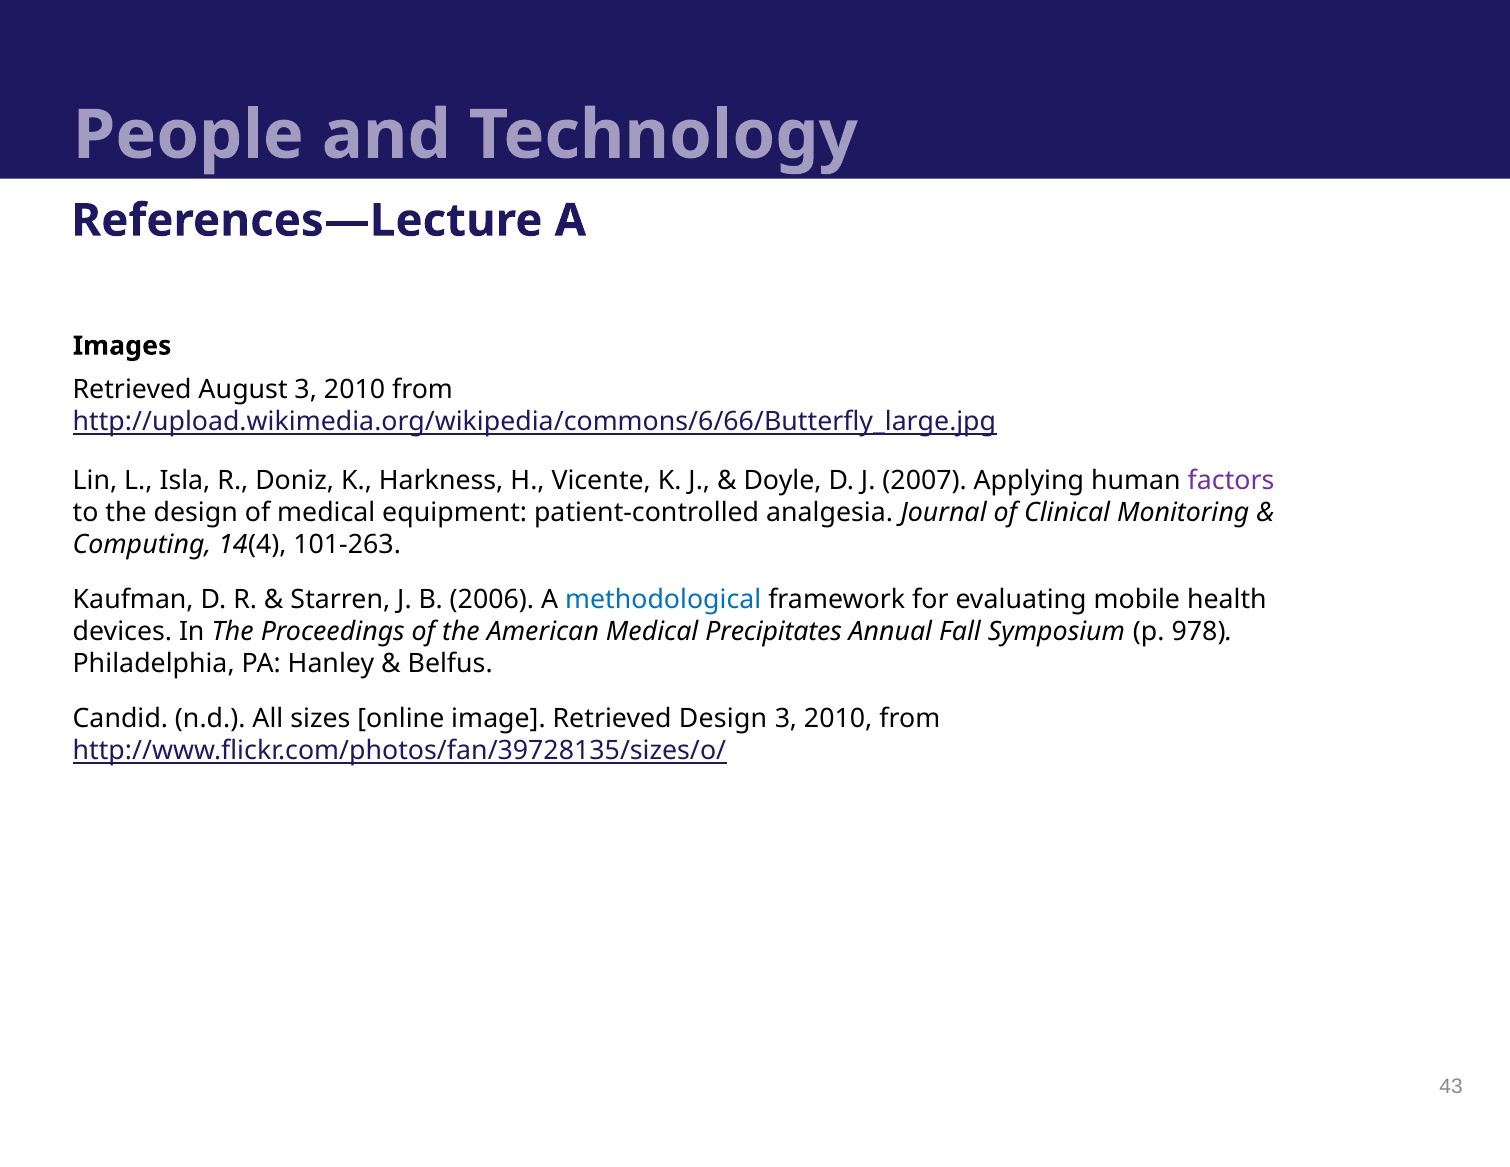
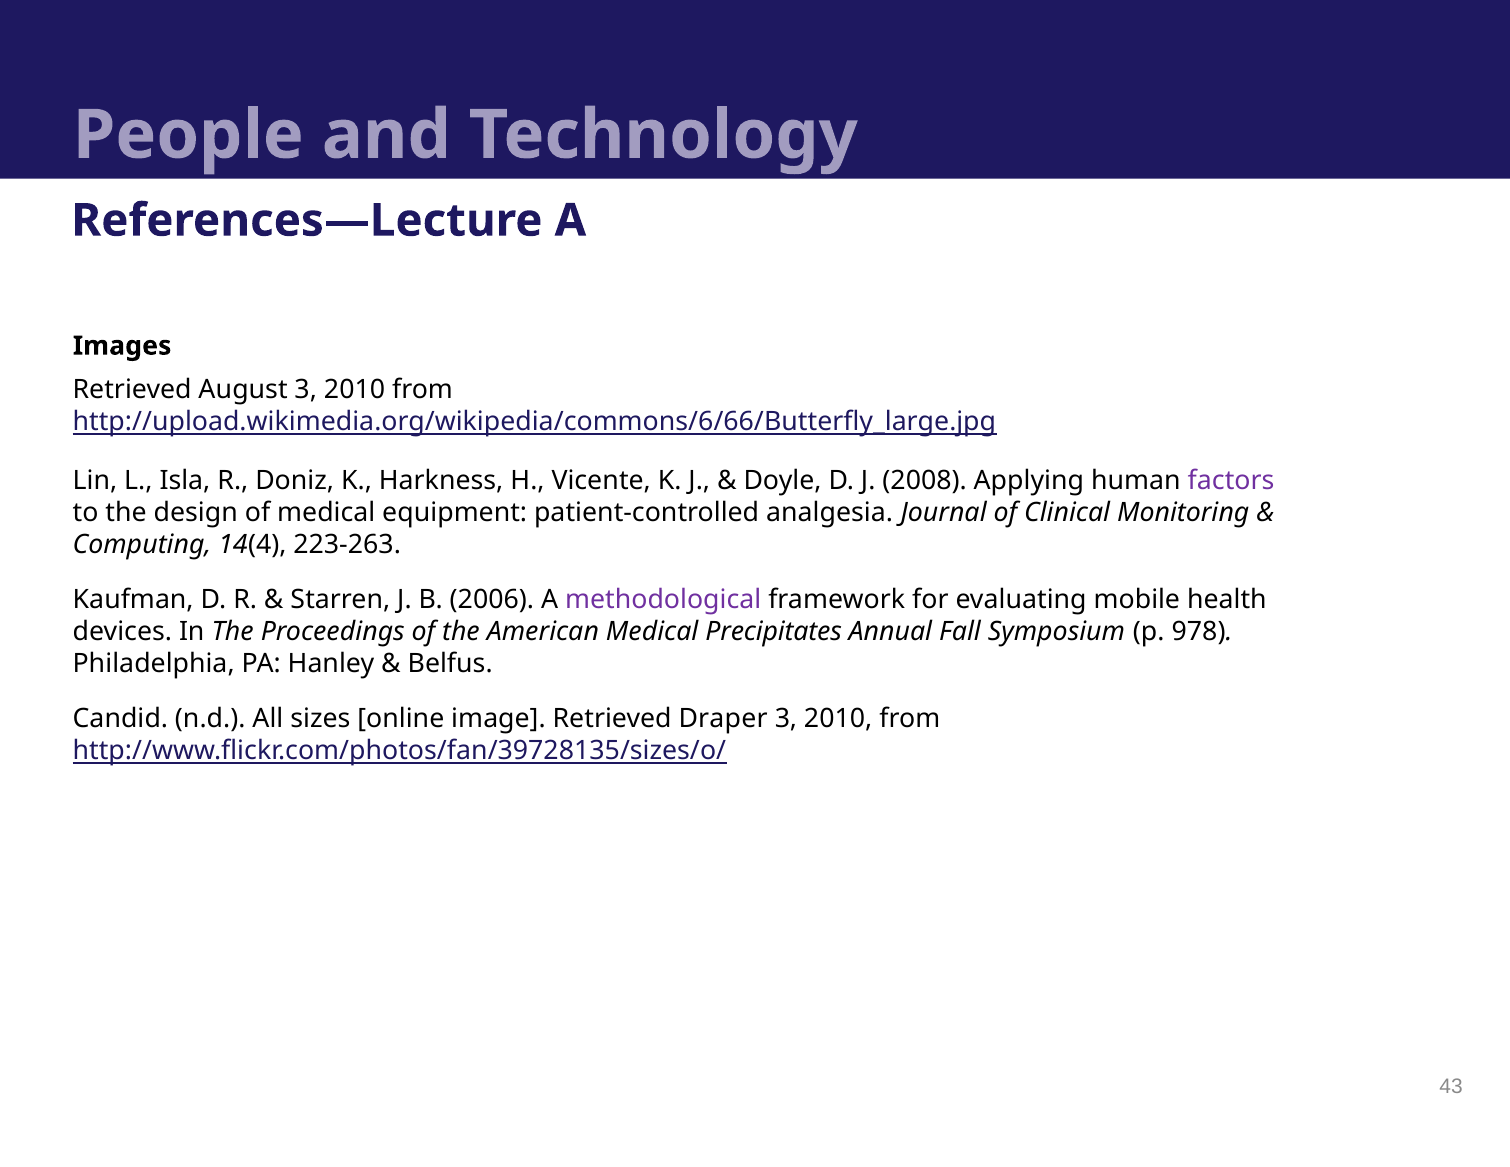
2007: 2007 -> 2008
101-263: 101-263 -> 223-263
methodological colour: blue -> purple
Retrieved Design: Design -> Draper
